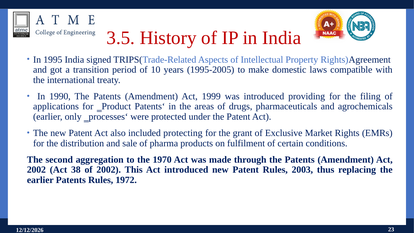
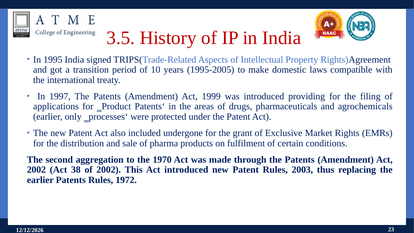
1990: 1990 -> 1997
protecting: protecting -> undergone
